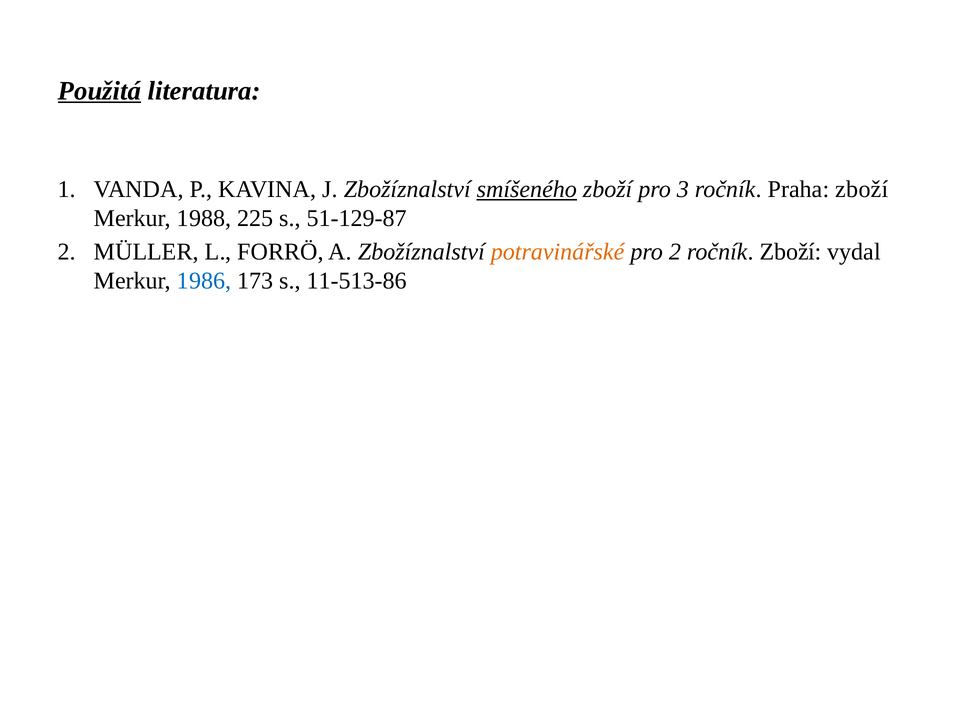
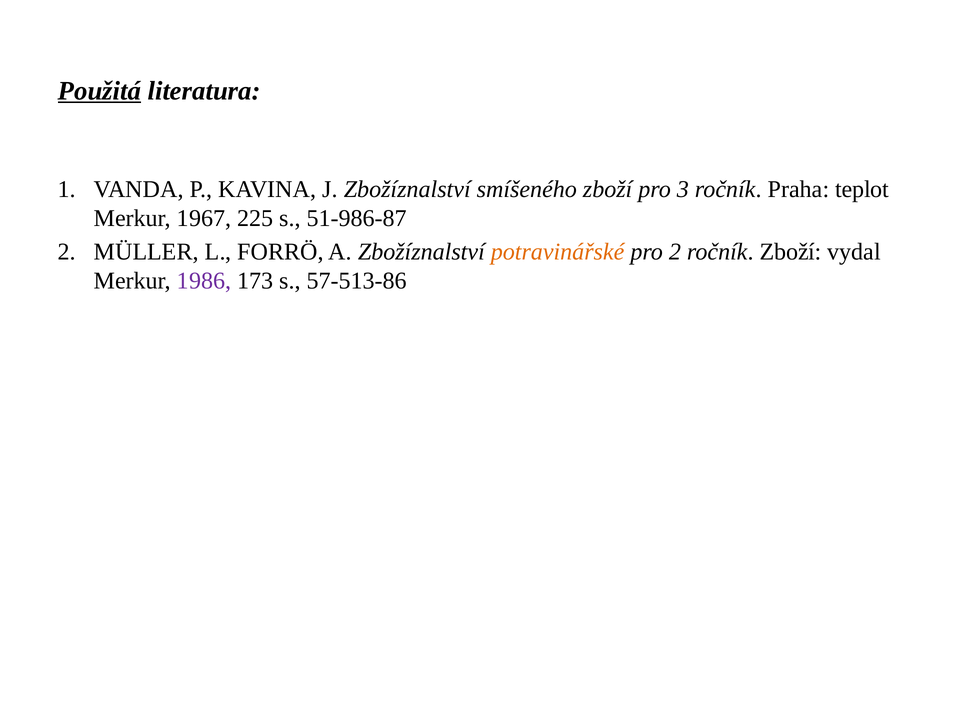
smíšeného underline: present -> none
Praha zboží: zboží -> teplot
1988: 1988 -> 1967
51-129-87: 51-129-87 -> 51-986-87
1986 colour: blue -> purple
11-513-86: 11-513-86 -> 57-513-86
